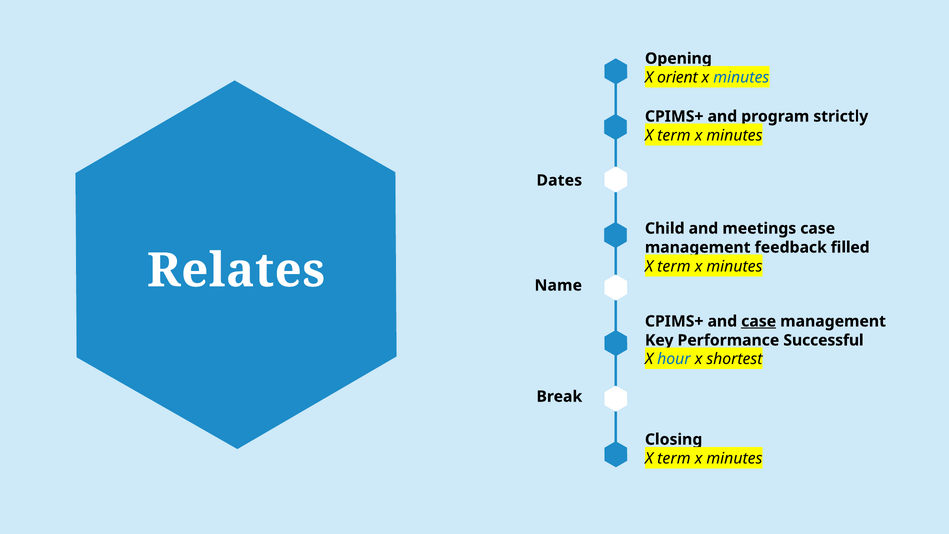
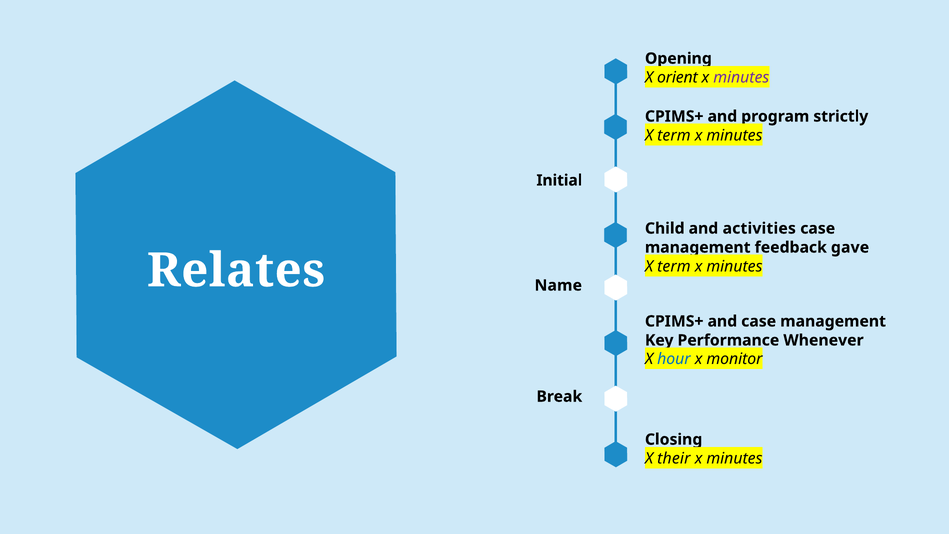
minutes at (741, 77) colour: blue -> purple
Dates: Dates -> Initial
meetings: meetings -> activities
filled: filled -> gave
case at (759, 321) underline: present -> none
Successful: Successful -> Whenever
shortest: shortest -> monitor
term at (674, 458): term -> their
